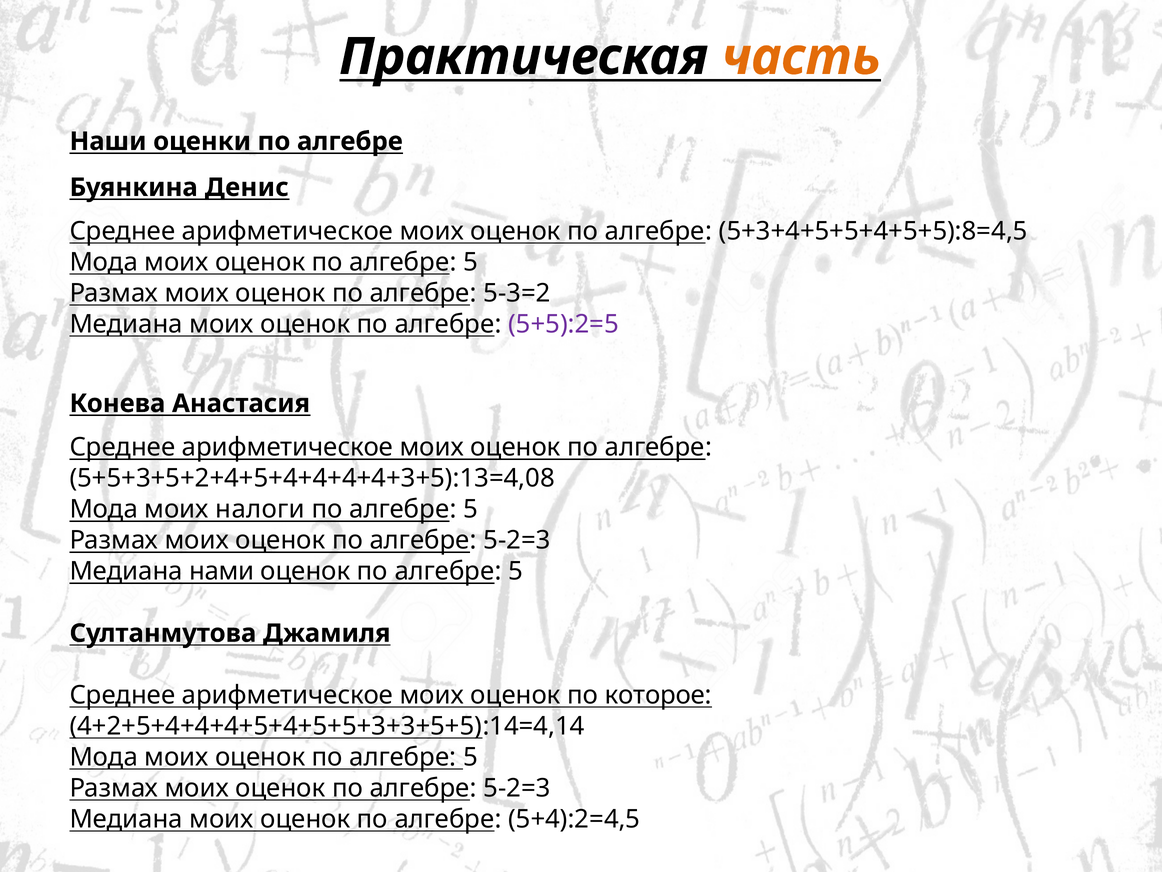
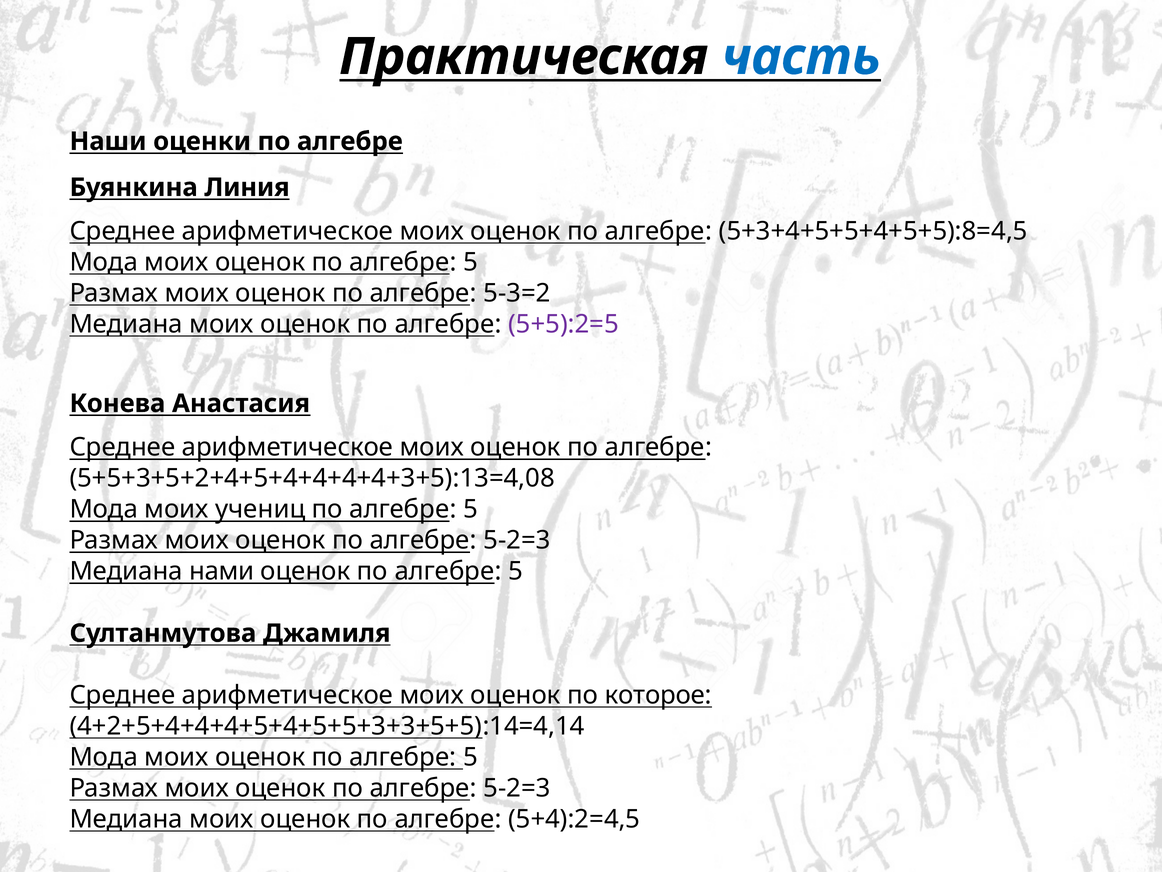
часть colour: orange -> blue
Денис: Денис -> Линия
налоги: налоги -> учениц
